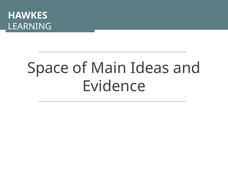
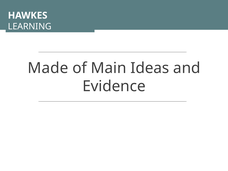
Space: Space -> Made
